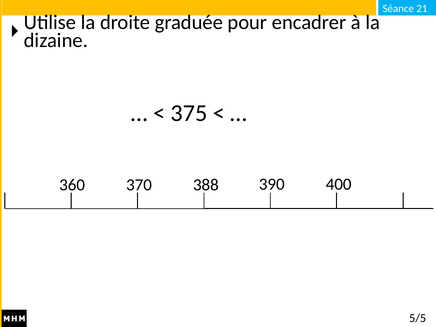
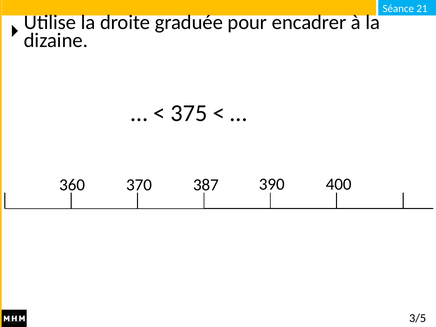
388: 388 -> 387
5/5: 5/5 -> 3/5
